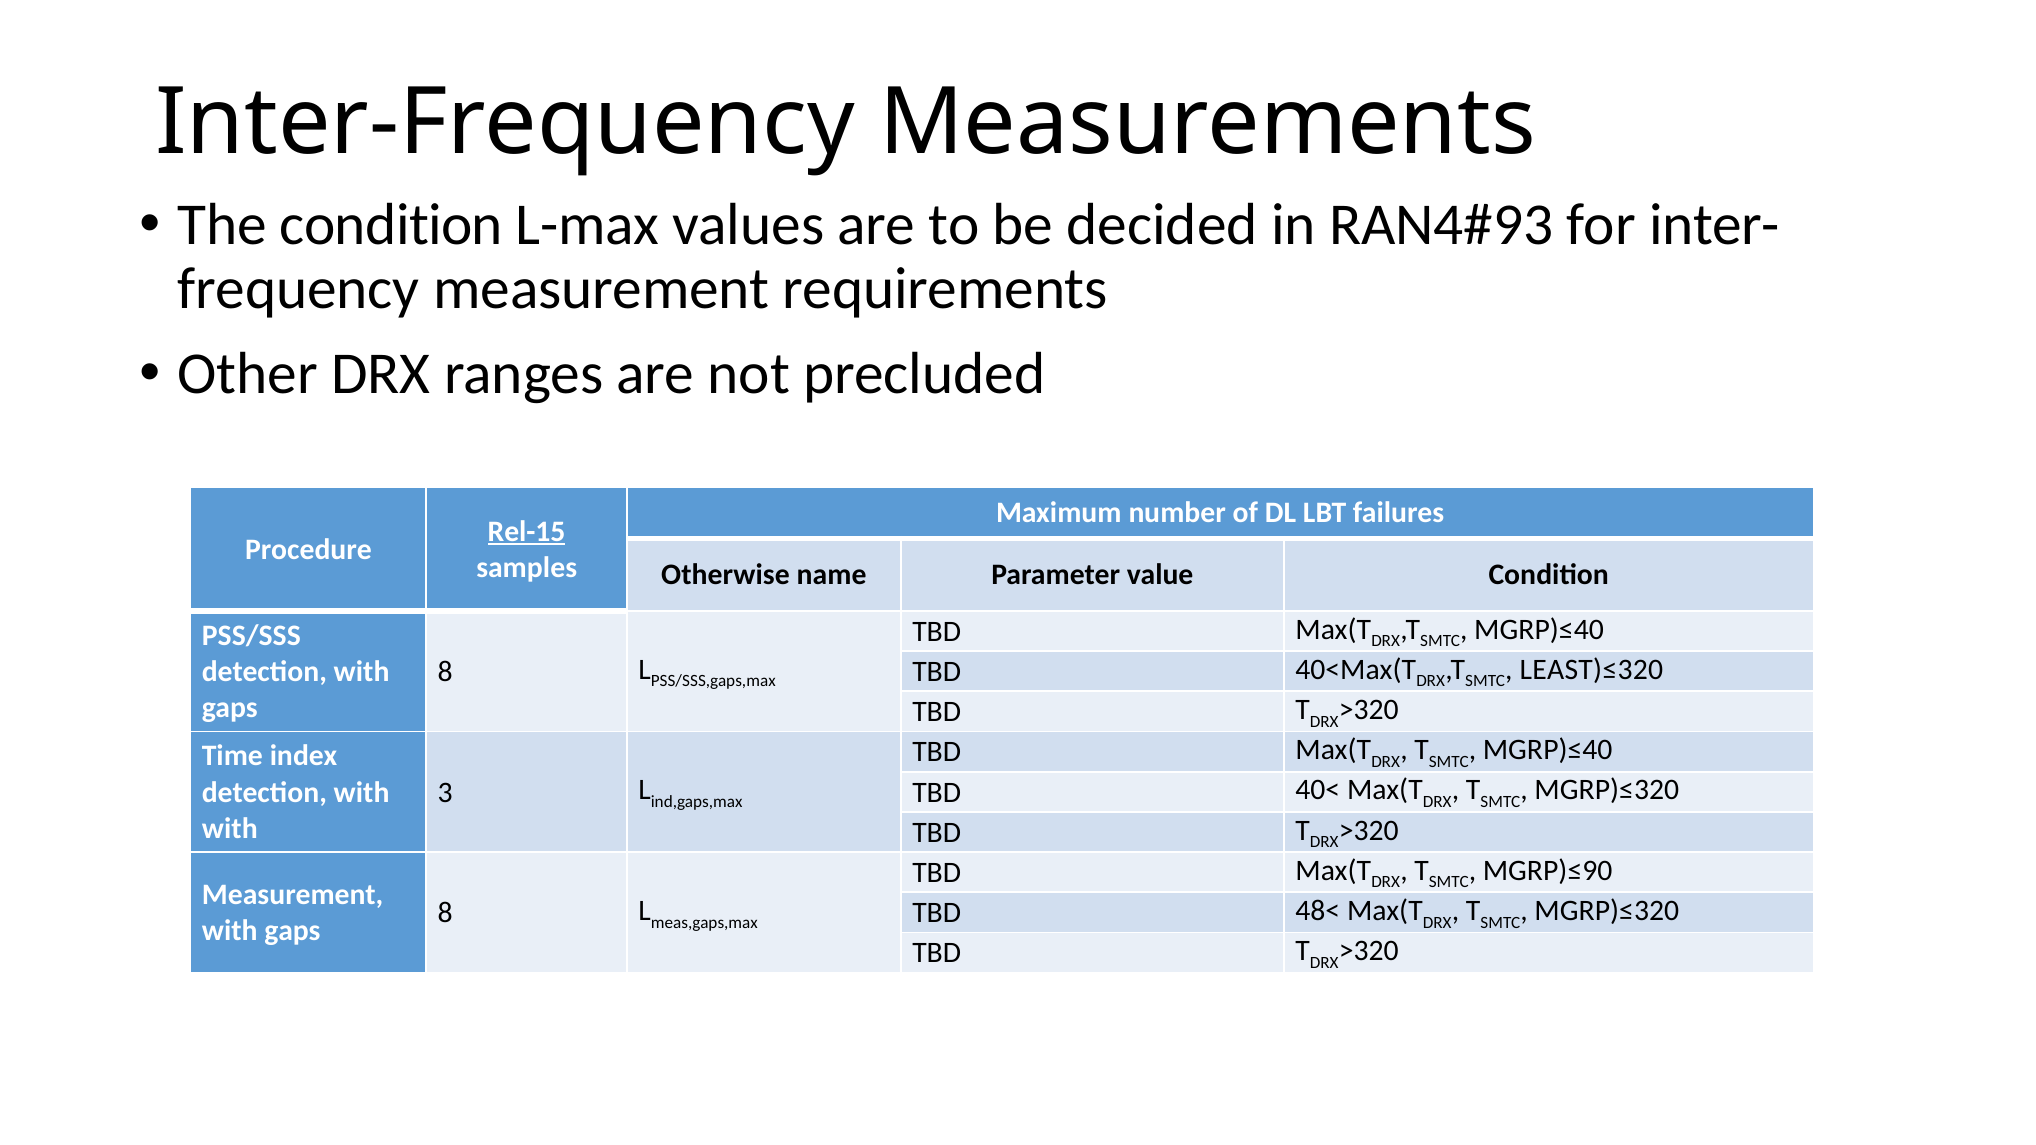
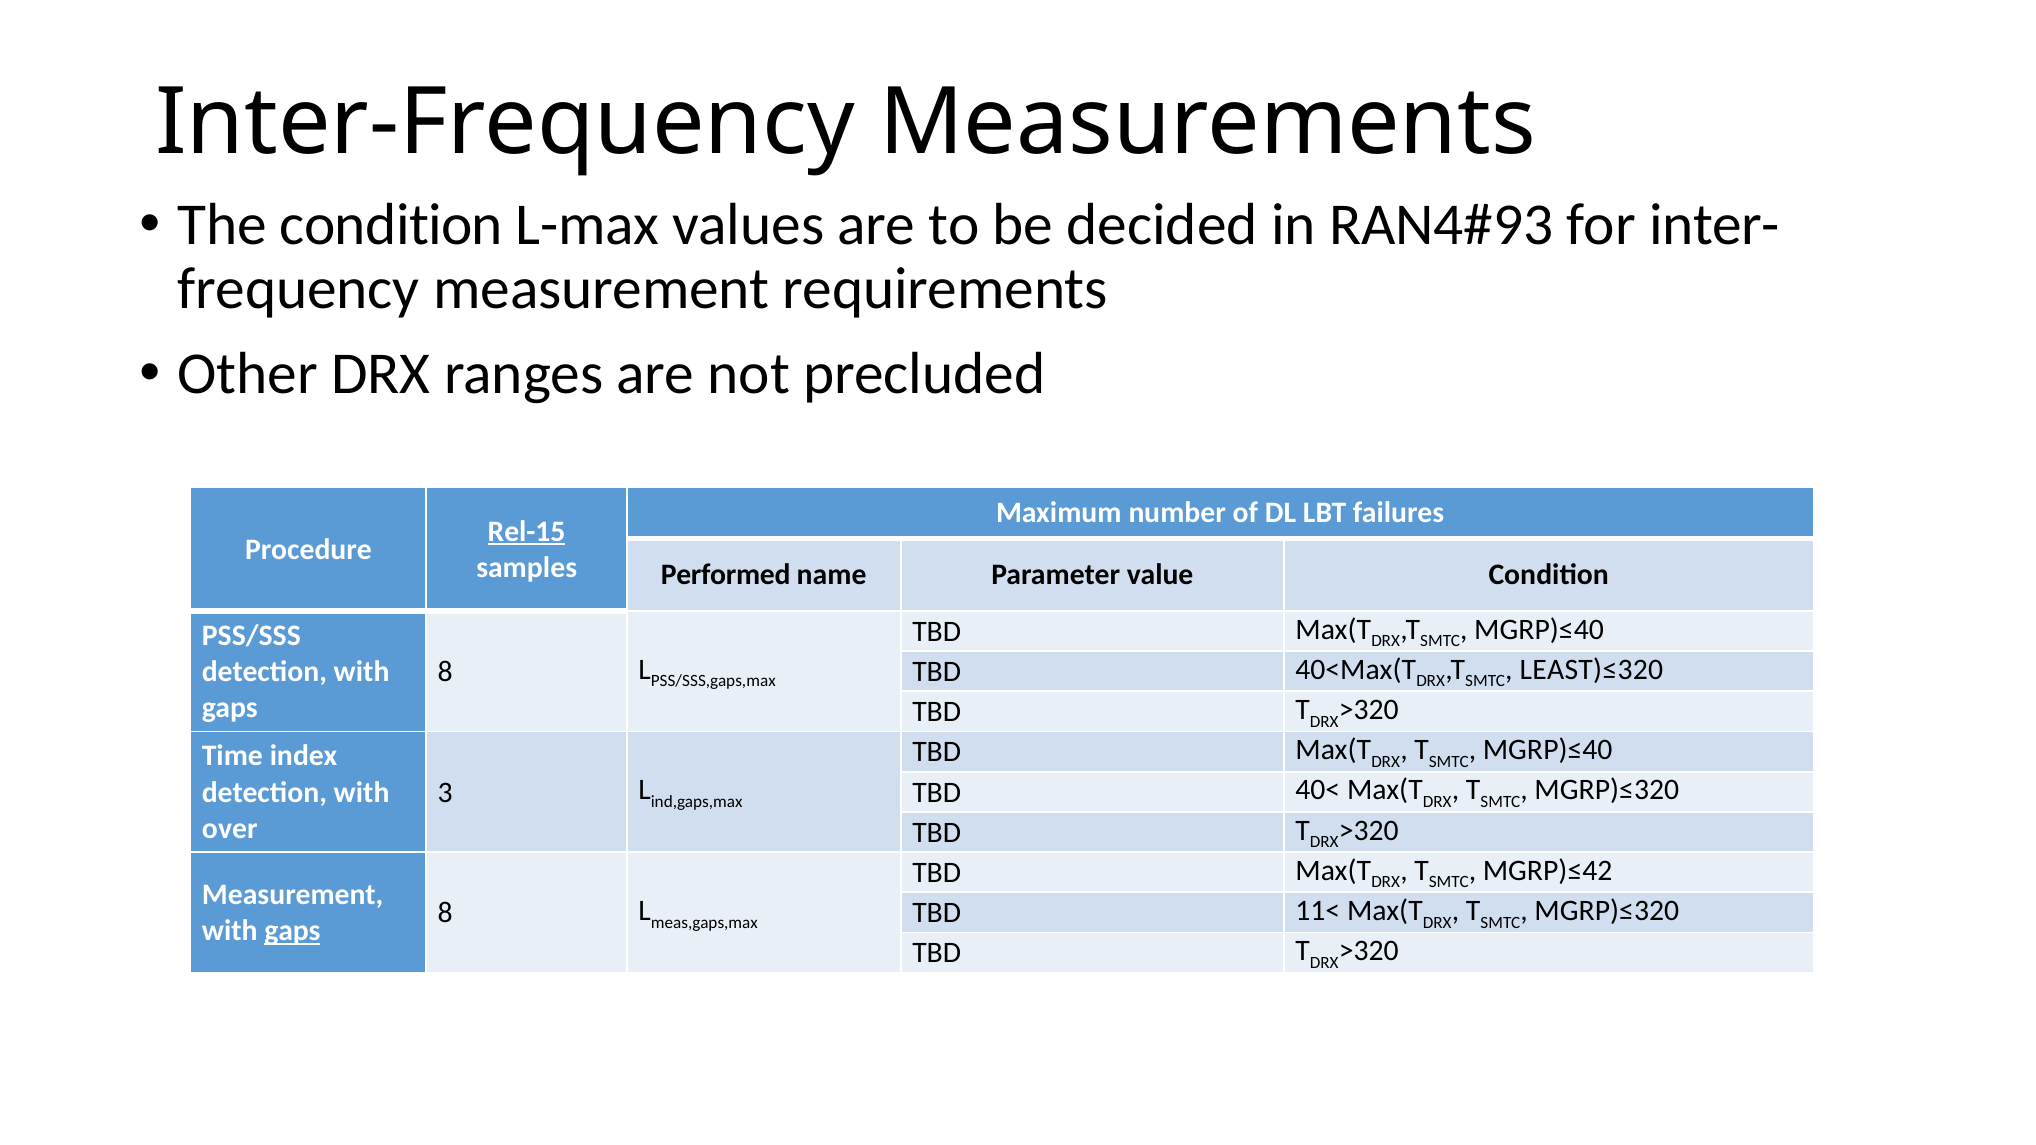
Otherwise: Otherwise -> Performed
with at (230, 829): with -> over
MGRP)≤90: MGRP)≤90 -> MGRP)≤42
48<: 48< -> 11<
gaps at (292, 931) underline: none -> present
